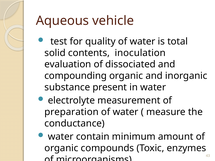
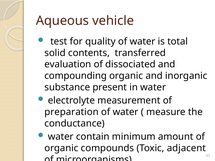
inoculation: inoculation -> transferred
enzymes: enzymes -> adjacent
